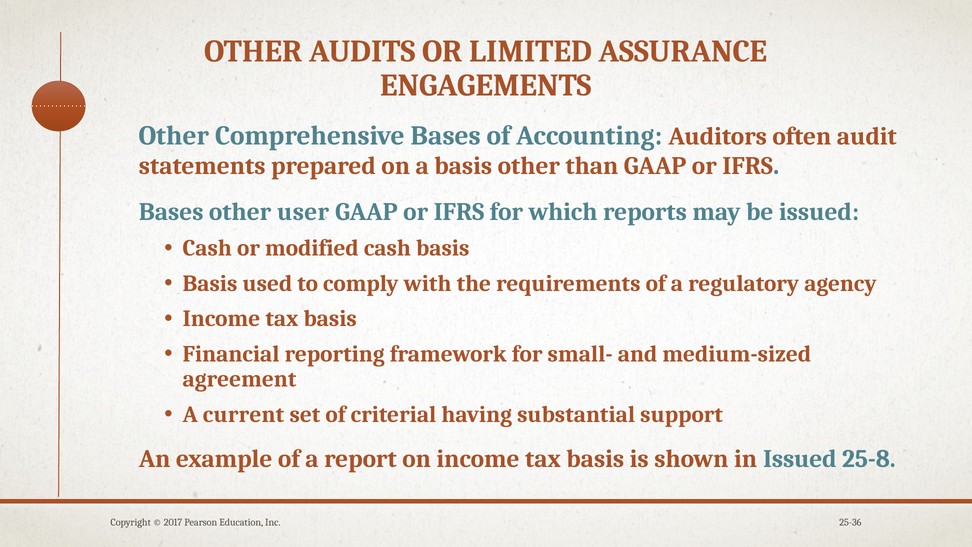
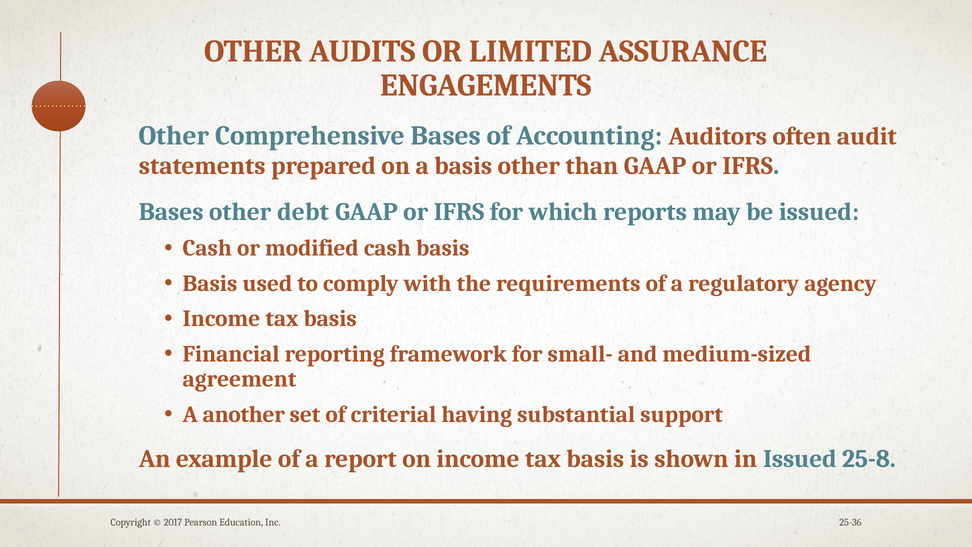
user: user -> debt
current: current -> another
